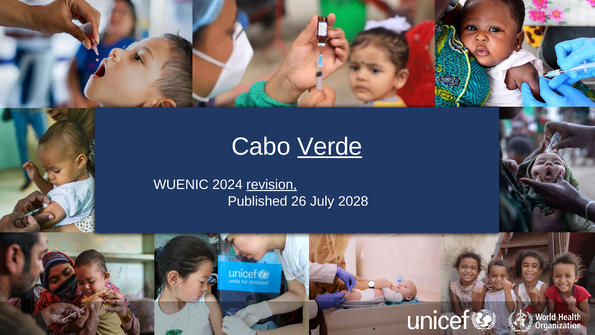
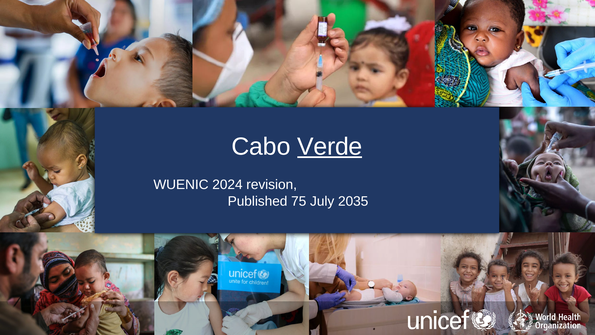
revision underline: present -> none
26: 26 -> 75
2028: 2028 -> 2035
